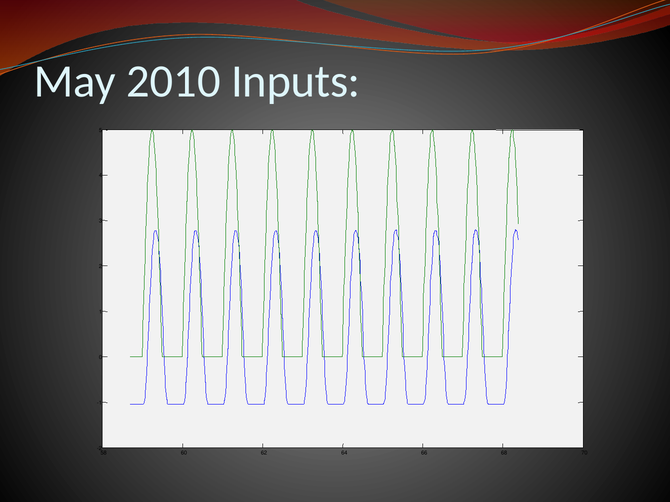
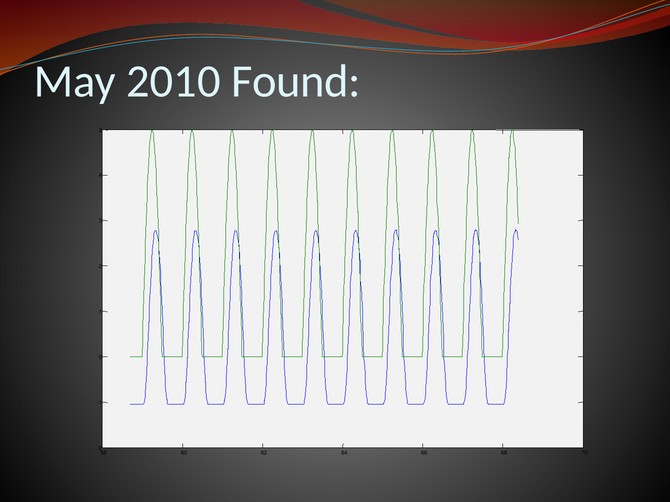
Inputs: Inputs -> Found
